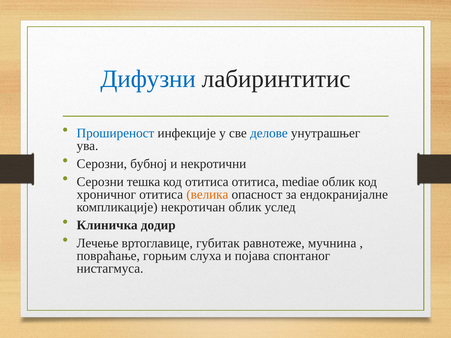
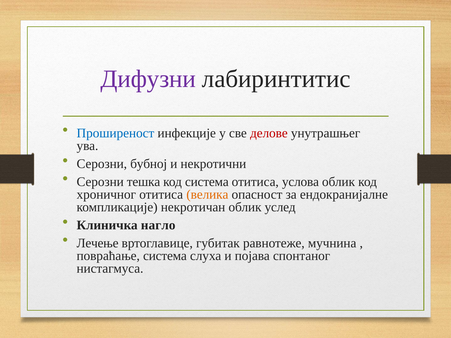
Дифузни colour: blue -> purple
делове colour: blue -> red
код отитиса: отитиса -> система
mediae: mediae -> услова
додир: додир -> нагло
повраћање горњим: горњим -> система
